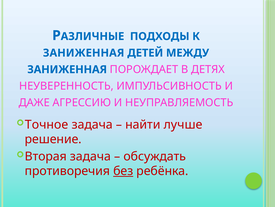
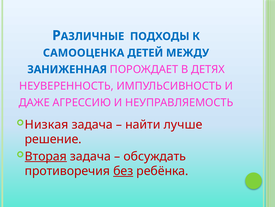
ЗАНИЖЕННАЯ at (84, 53): ЗАНИЖЕННАЯ -> САМООЦЕНКА
Точное: Точное -> Низкая
Вторая underline: none -> present
